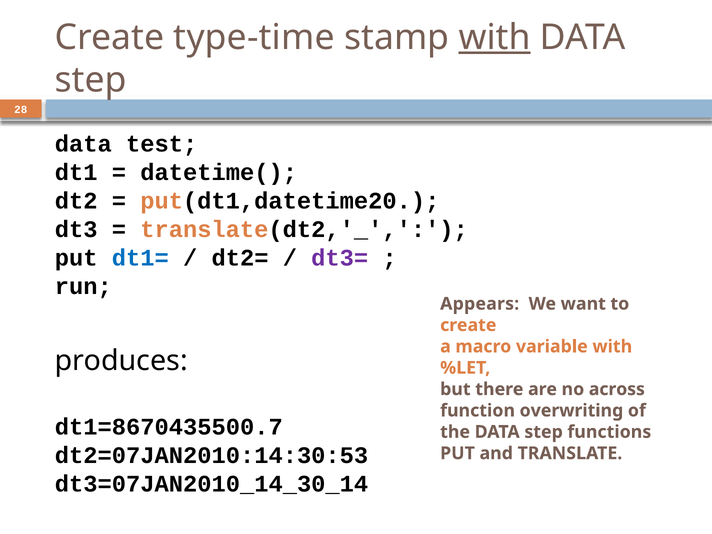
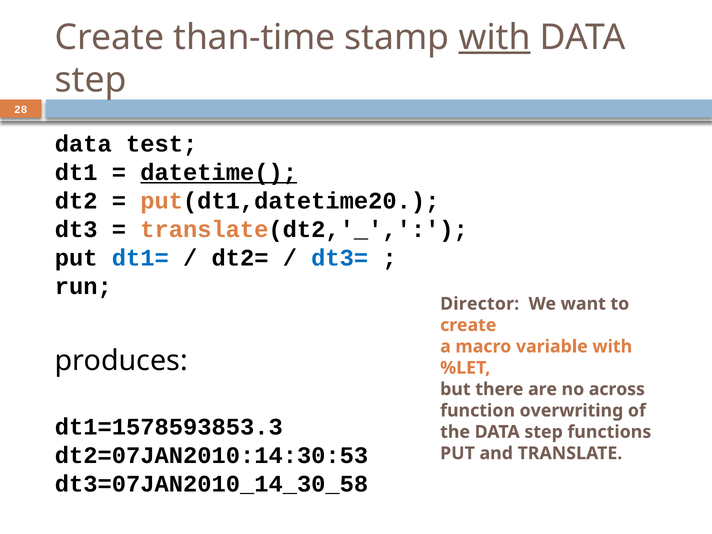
type-time: type-time -> than-time
datetime( underline: none -> present
dt3= colour: purple -> blue
Appears: Appears -> Director
dt1=8670435500.7: dt1=8670435500.7 -> dt1=1578593853.3
dt3=07JAN2010_14_30_14: dt3=07JAN2010_14_30_14 -> dt3=07JAN2010_14_30_58
